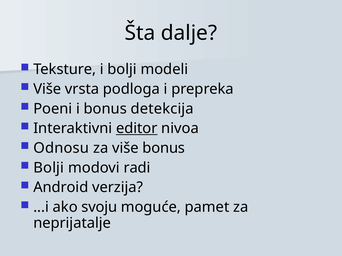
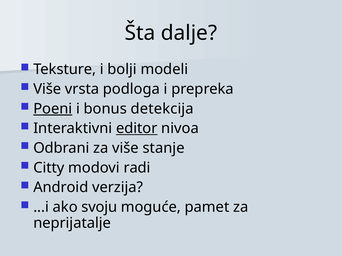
Poeni underline: none -> present
Odnosu: Odnosu -> Odbrani
više bonus: bonus -> stanje
Bolji at (49, 168): Bolji -> Citty
